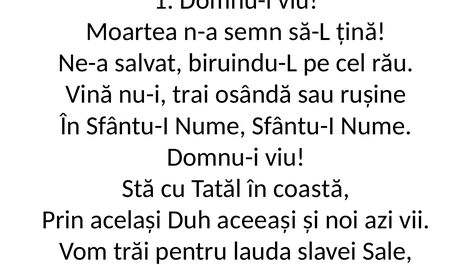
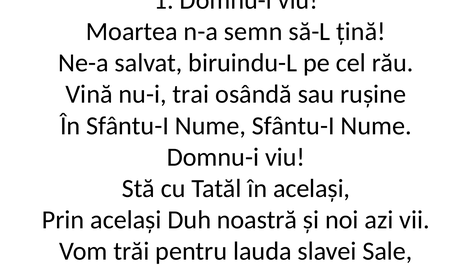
în coastă: coastă -> același
aceeași: aceeași -> noastră
